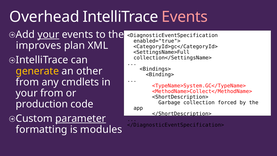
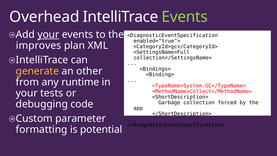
Events at (185, 17) colour: pink -> light green
cmdlets: cmdlets -> runtime
your from: from -> tests
production: production -> debugging
parameter underline: present -> none
modules: modules -> potential
